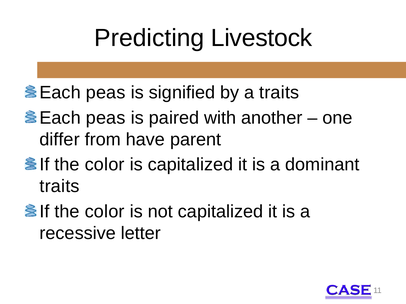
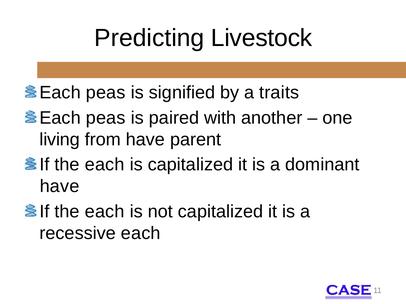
differ: differ -> living
color at (105, 165): color -> each
traits at (60, 187): traits -> have
color at (105, 212): color -> each
recessive letter: letter -> each
